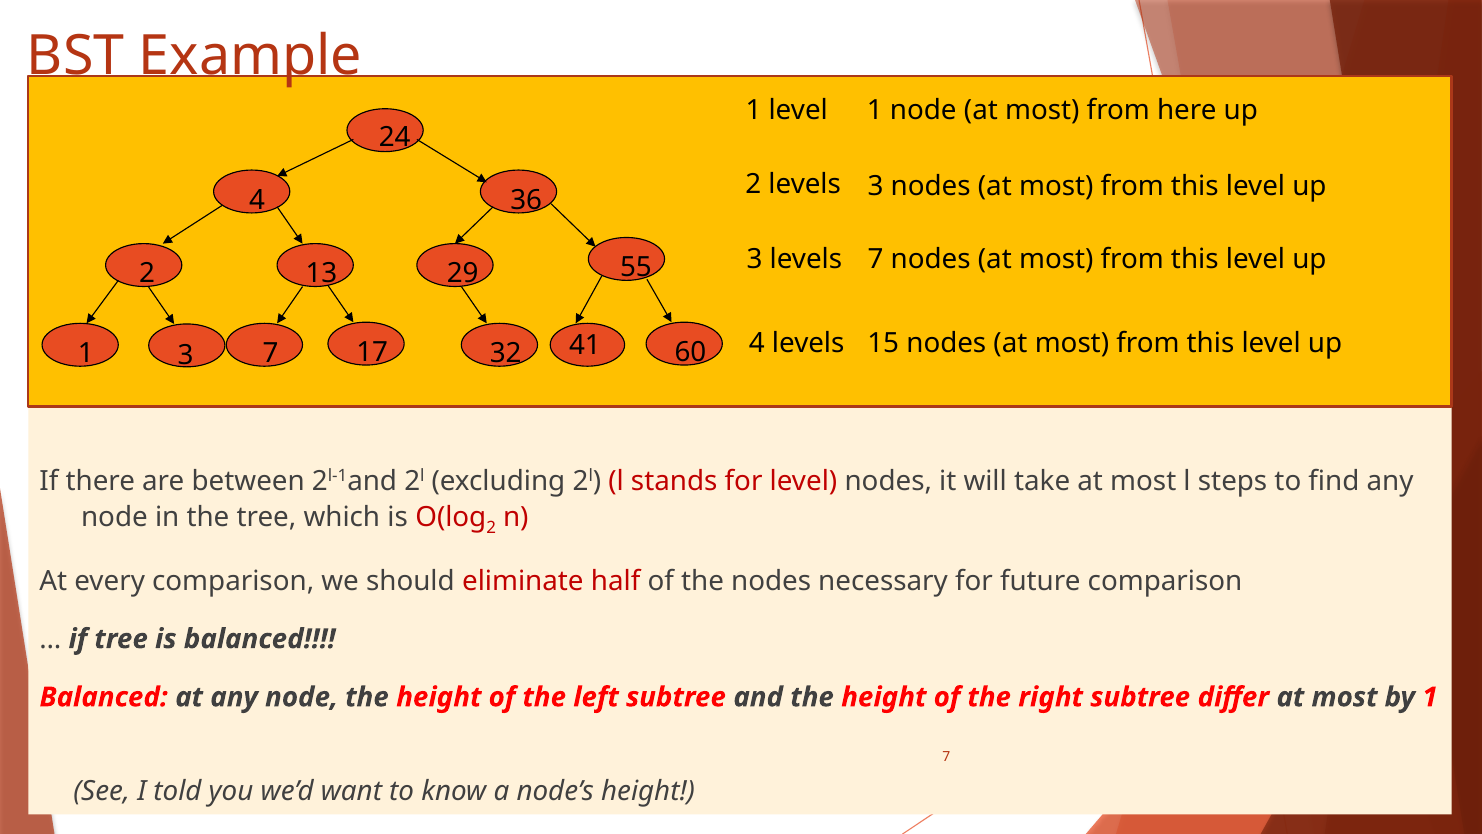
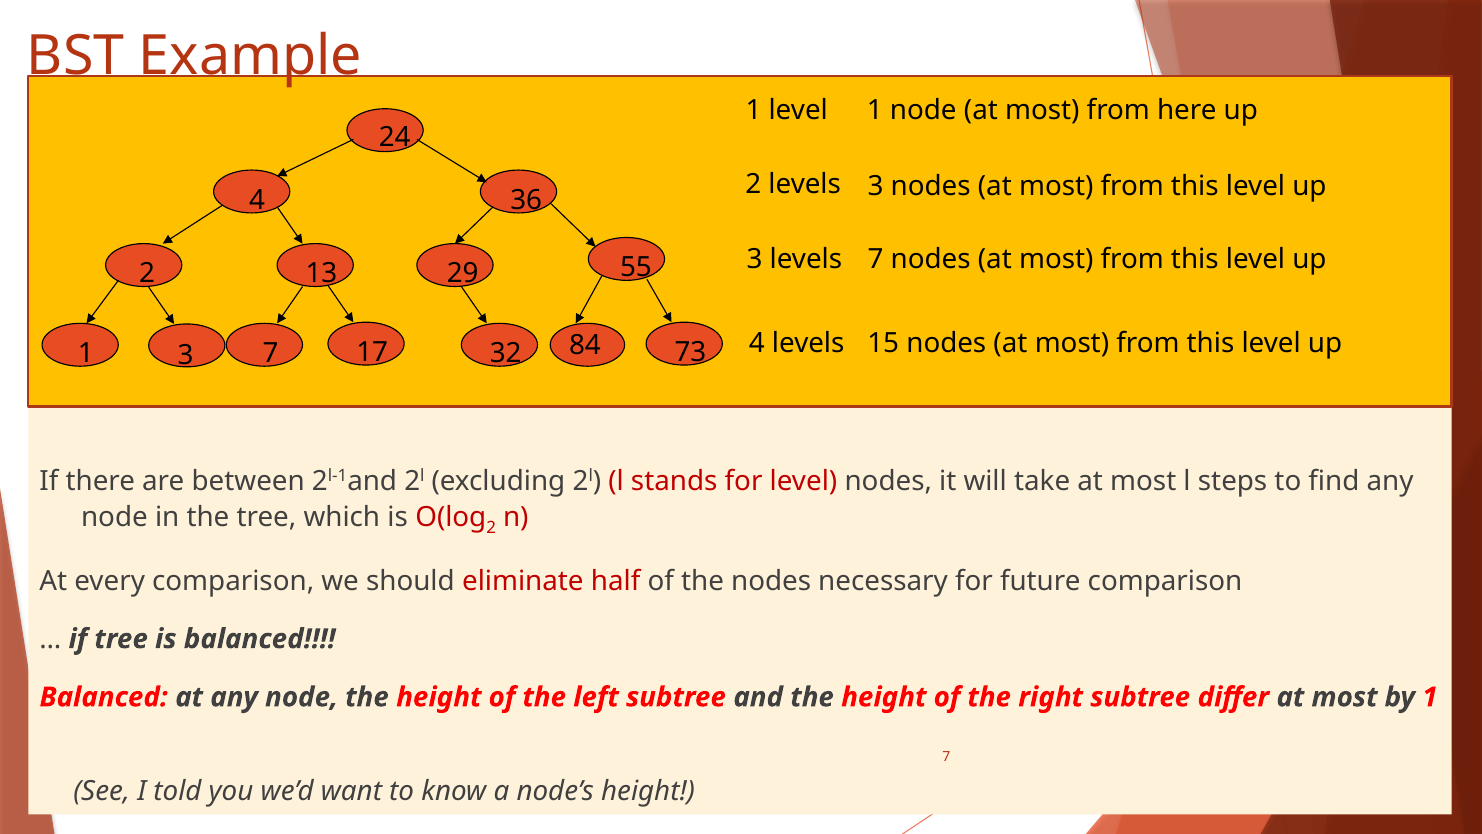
41: 41 -> 84
60: 60 -> 73
